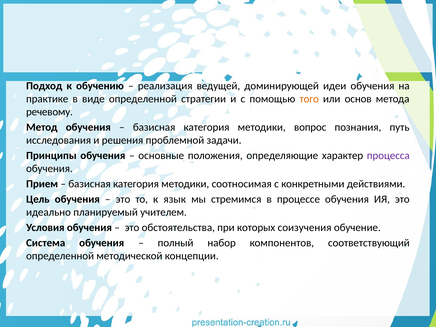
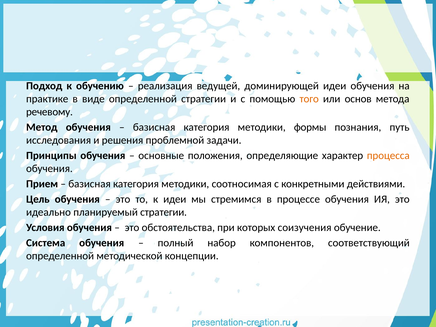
вопрос: вопрос -> формы
процесса colour: purple -> orange
к язык: язык -> идеи
планируемый учителем: учителем -> стратегии
